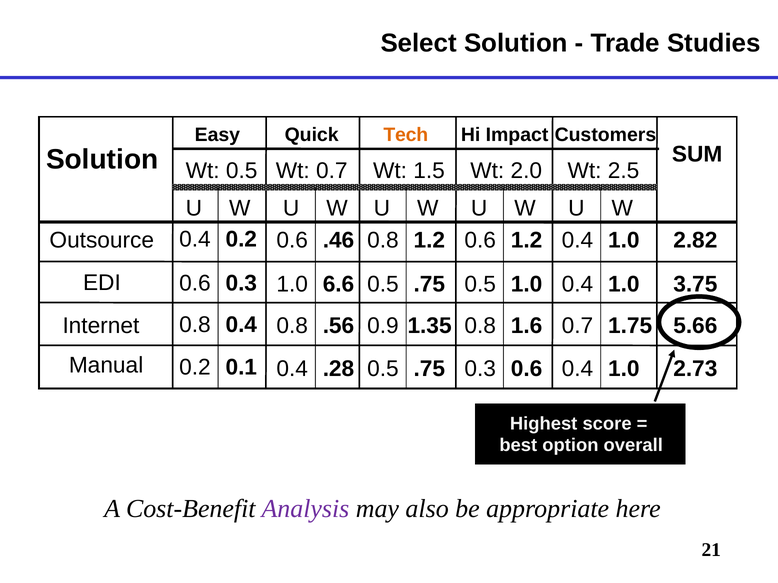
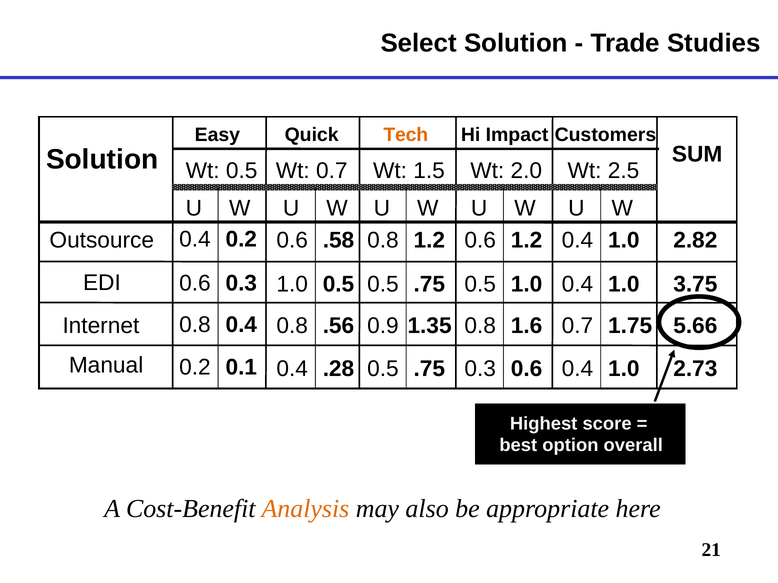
.46: .46 -> .58
1.0 6.6: 6.6 -> 0.5
Analysis colour: purple -> orange
